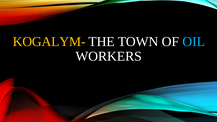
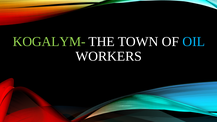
KOGALYM- colour: yellow -> light green
